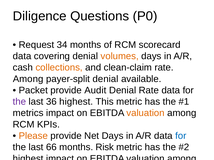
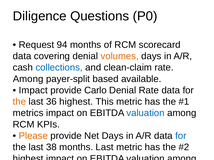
34: 34 -> 94
collections colour: orange -> blue
payer-split denial: denial -> based
Packet at (33, 91): Packet -> Impact
Audit: Audit -> Carlo
the at (19, 102) colour: purple -> orange
valuation at (146, 113) colour: orange -> blue
66: 66 -> 38
months Risk: Risk -> Last
